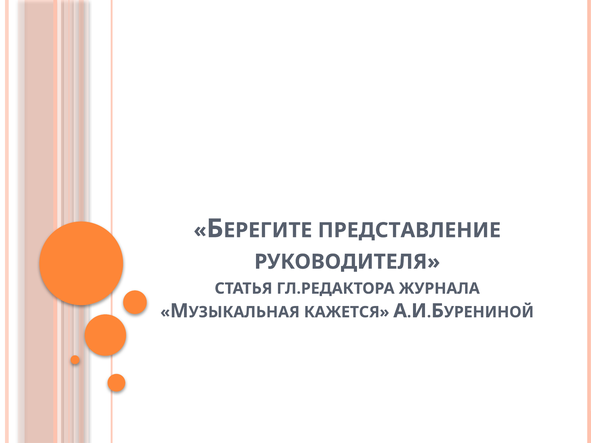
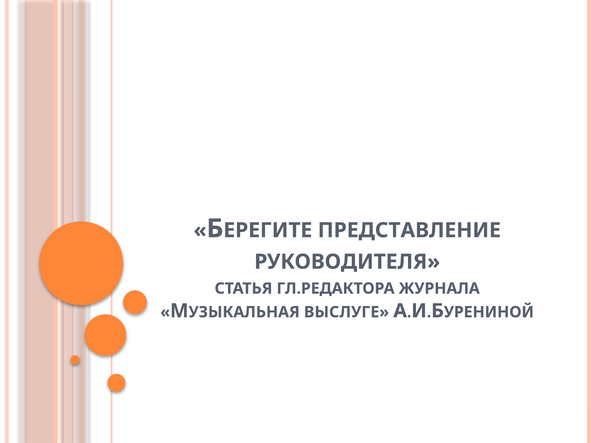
КАЖЕТСЯ: КАЖЕТСЯ -> ВЫСЛУГЕ
